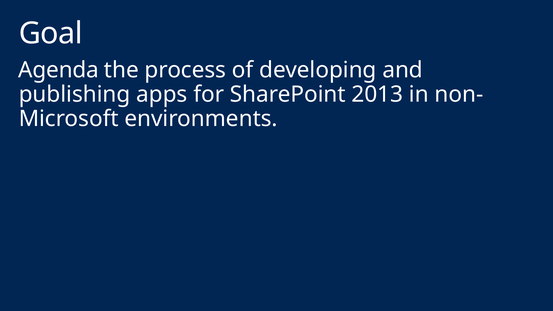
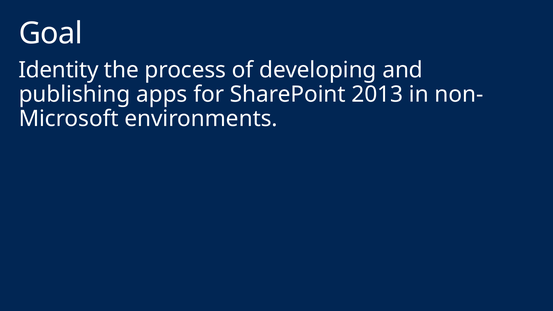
Agenda: Agenda -> Identity
